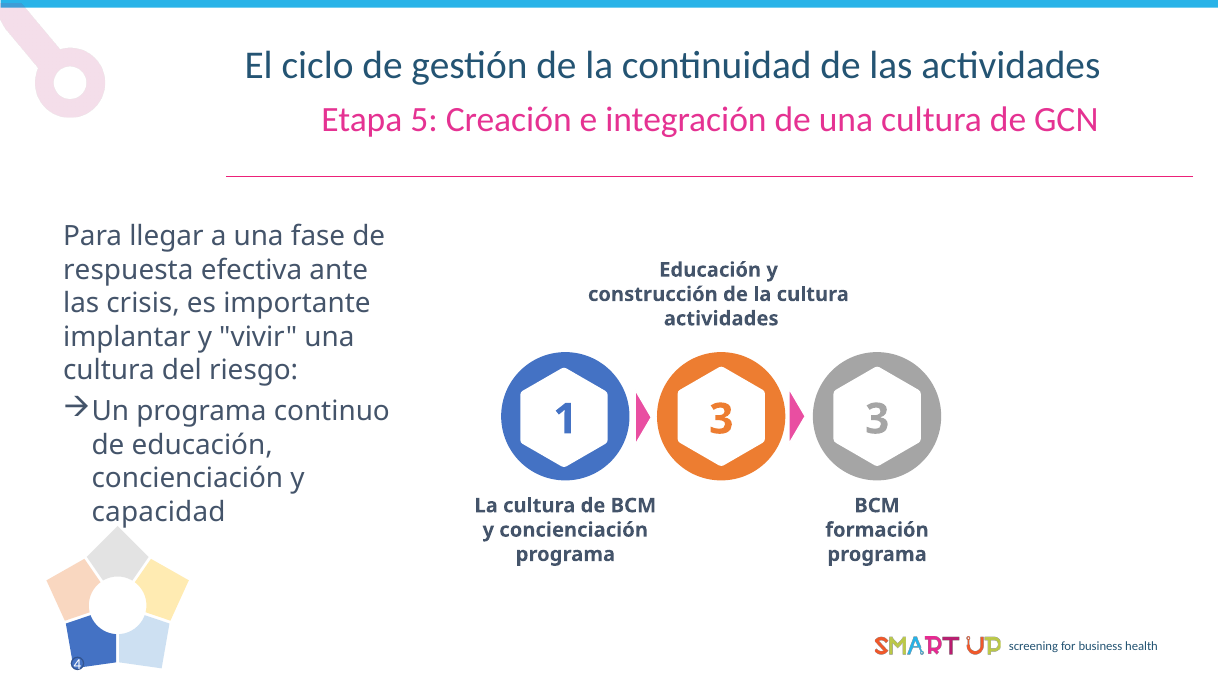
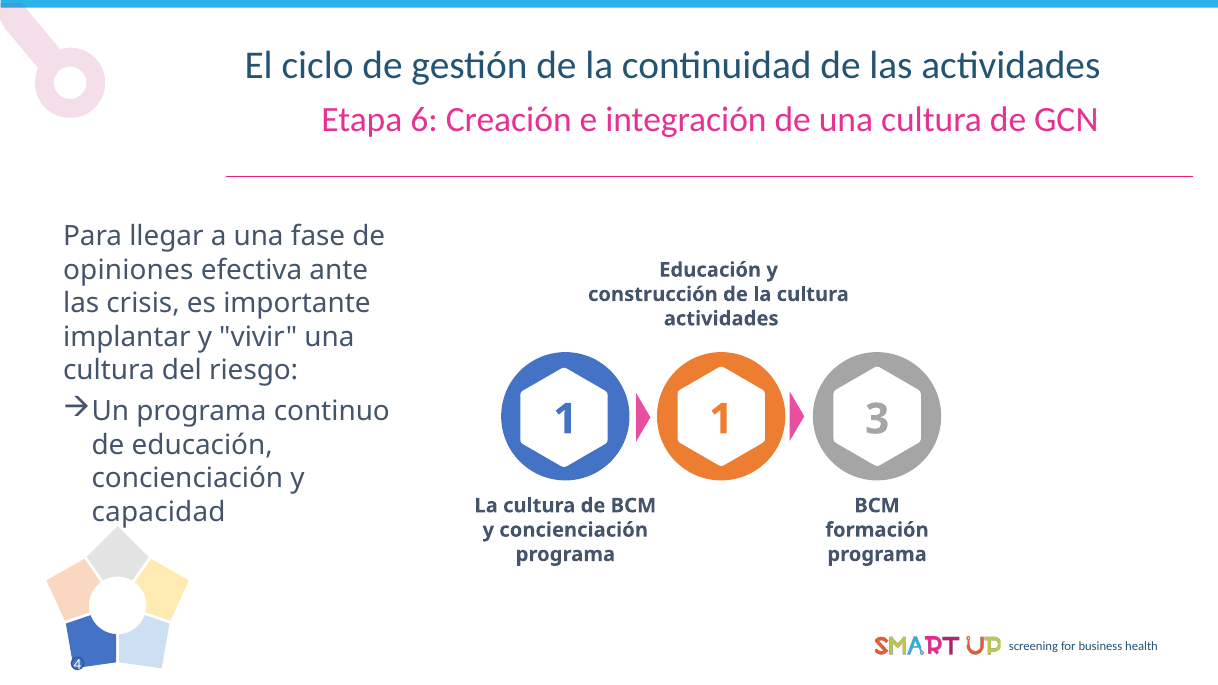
5: 5 -> 6
respuesta: respuesta -> opiniones
1 3: 3 -> 1
